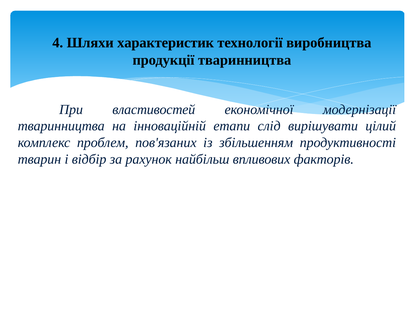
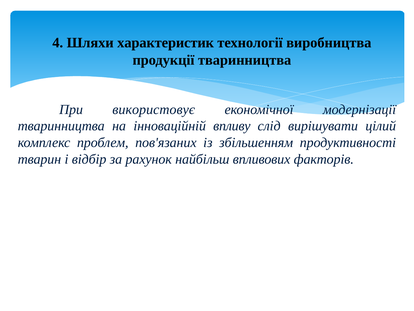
властивостей: властивостей -> використовує
етапи: етапи -> впливу
